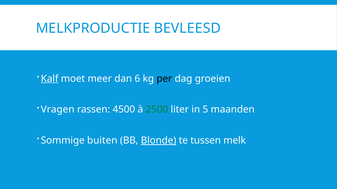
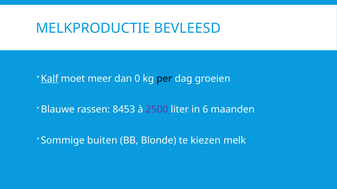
6: 6 -> 0
Vragen: Vragen -> Blauwe
4500: 4500 -> 8453
2500 colour: green -> purple
5: 5 -> 6
Blonde underline: present -> none
tussen: tussen -> kiezen
